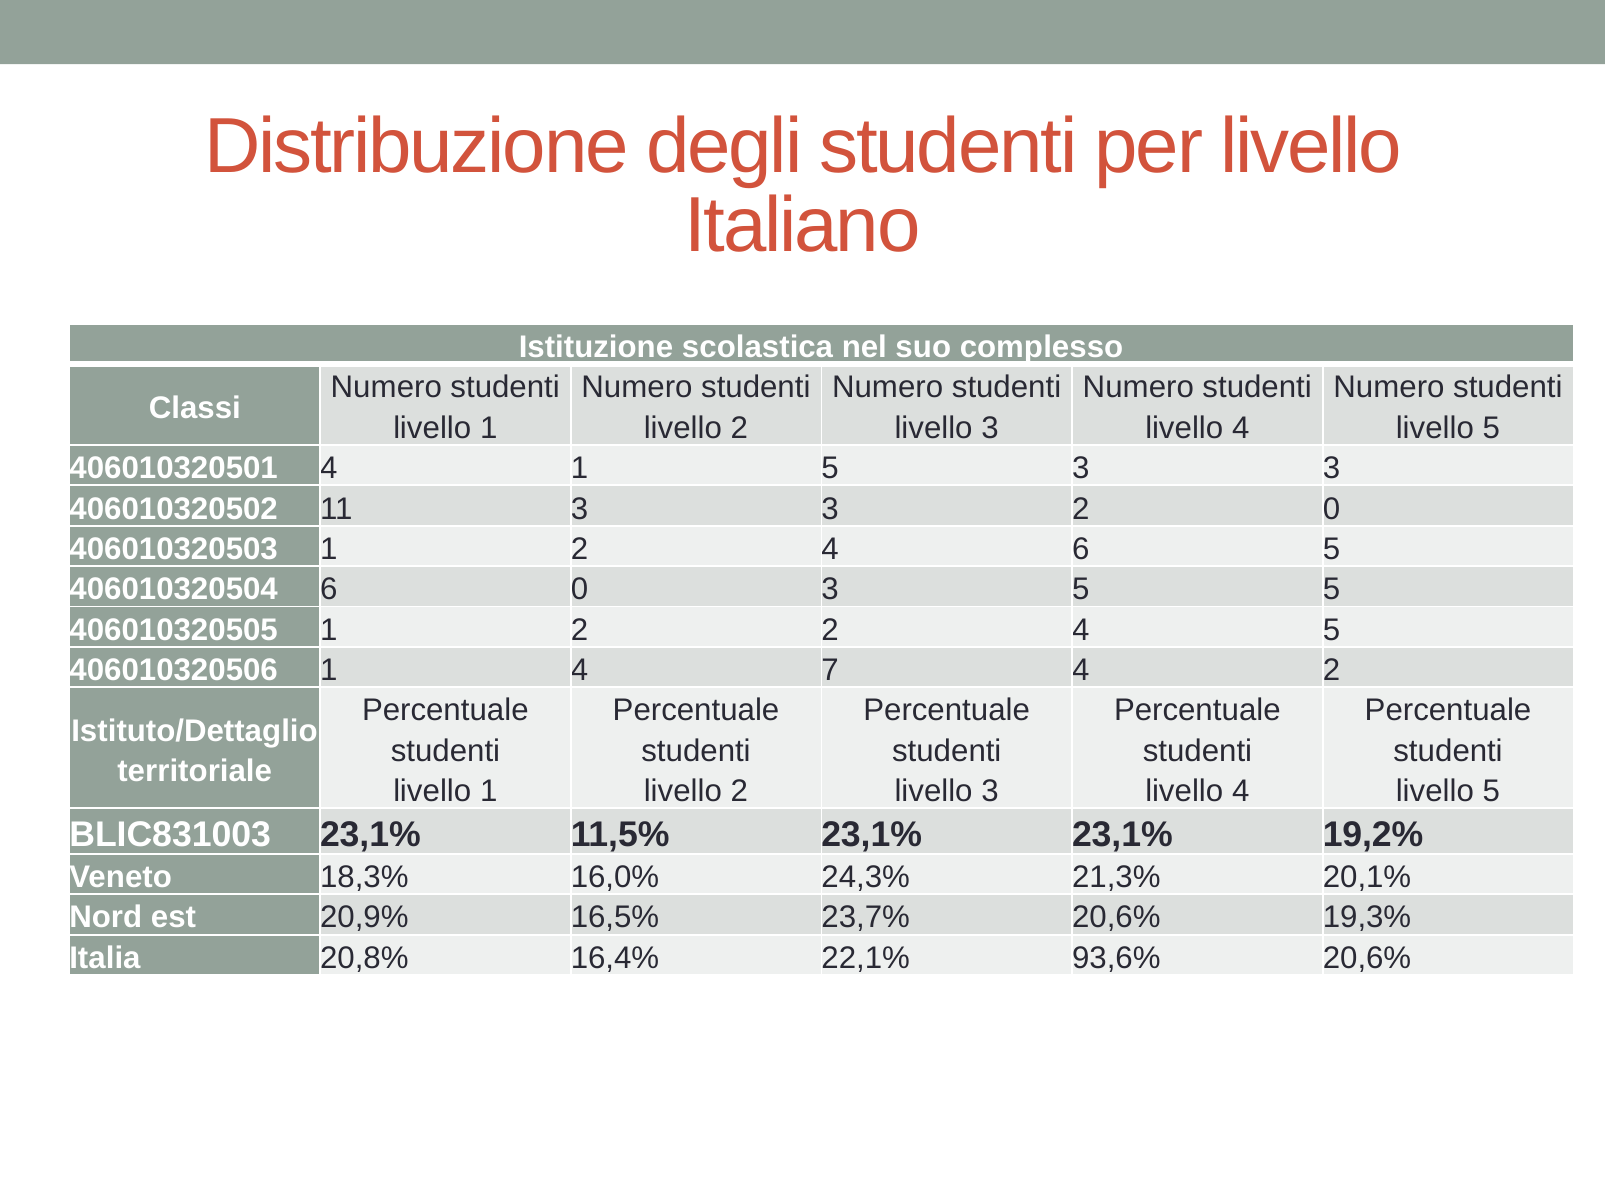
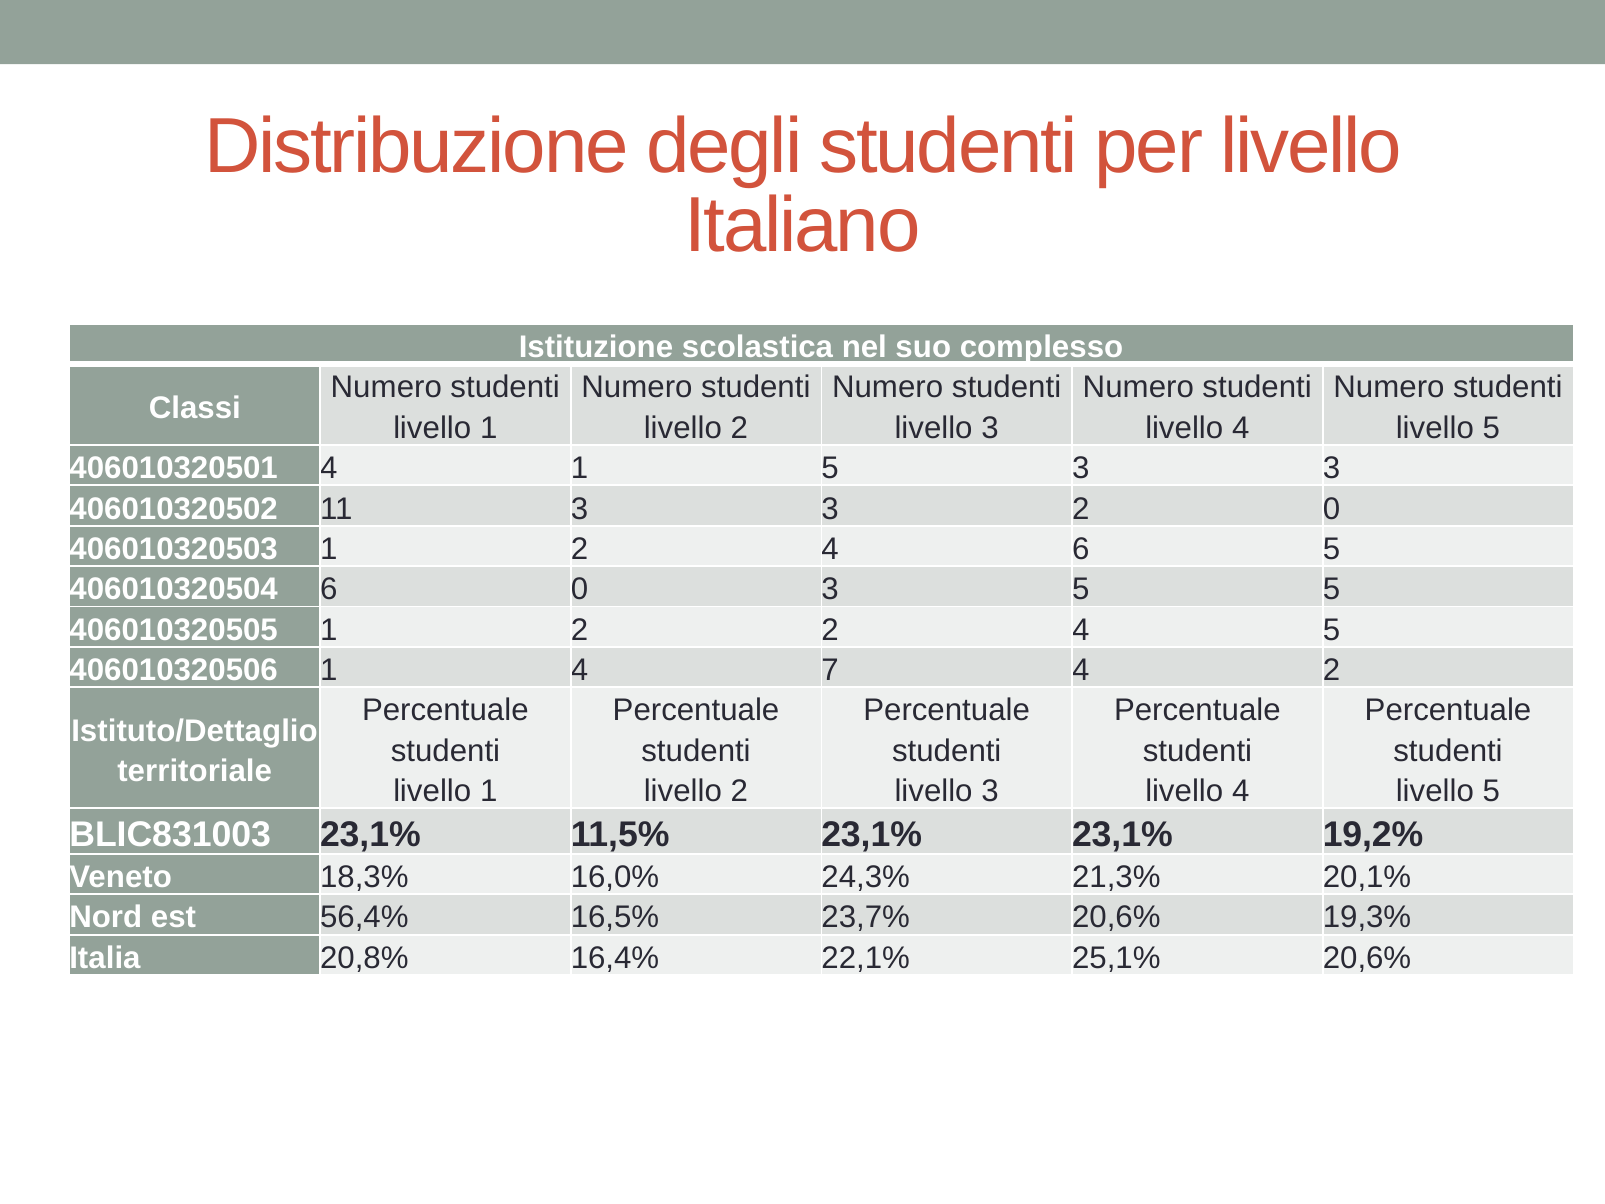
20,9%: 20,9% -> 56,4%
93,6%: 93,6% -> 25,1%
